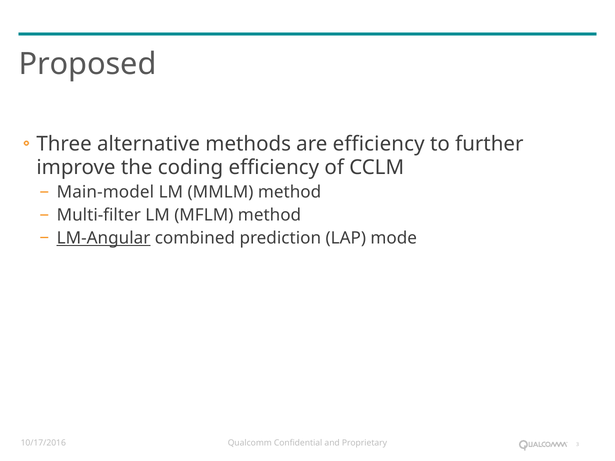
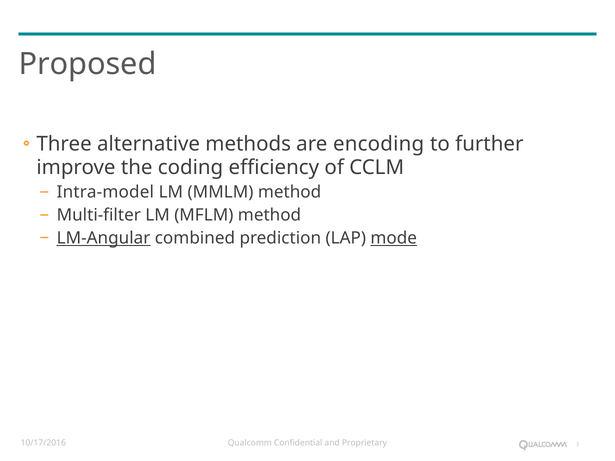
are efficiency: efficiency -> encoding
Main-model: Main-model -> Intra-model
mode underline: none -> present
